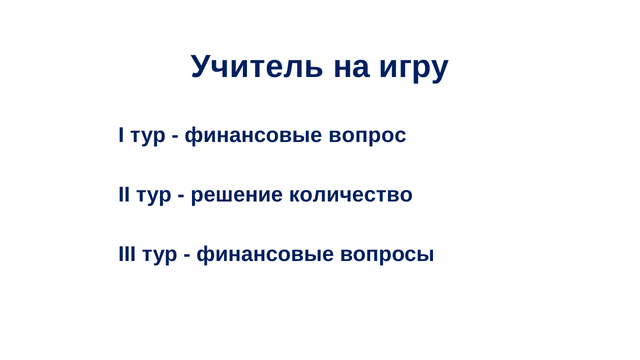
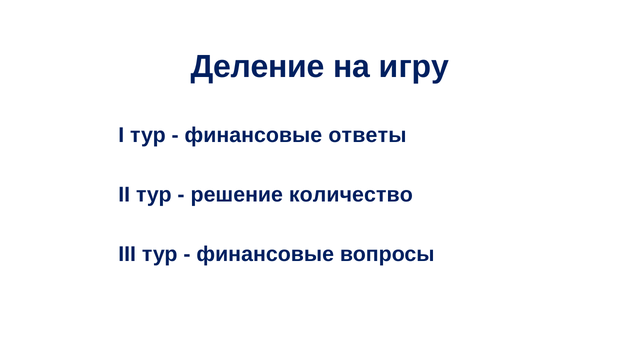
Учитель: Учитель -> Деление
вопрос: вопрос -> ответы
